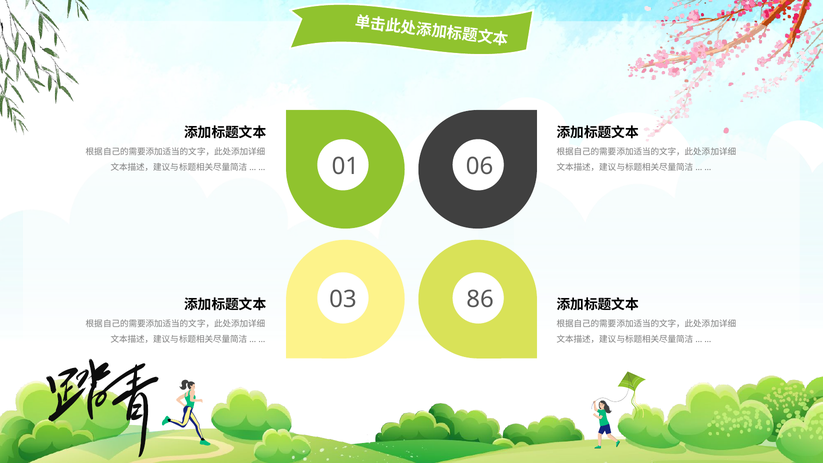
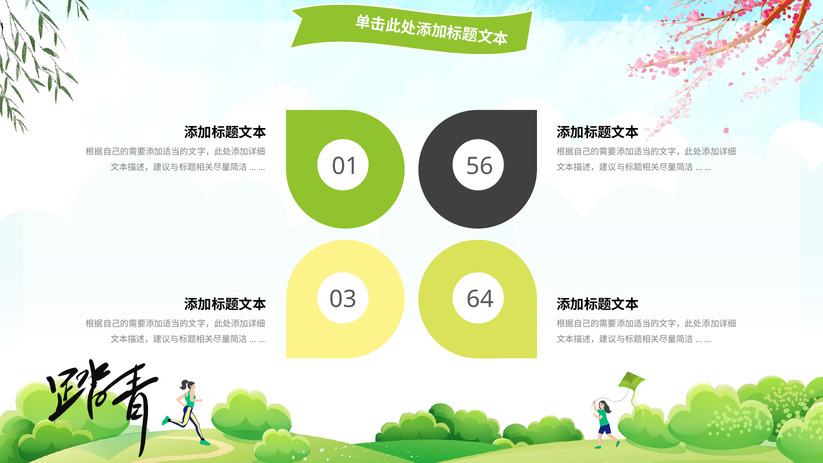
06: 06 -> 56
86: 86 -> 64
